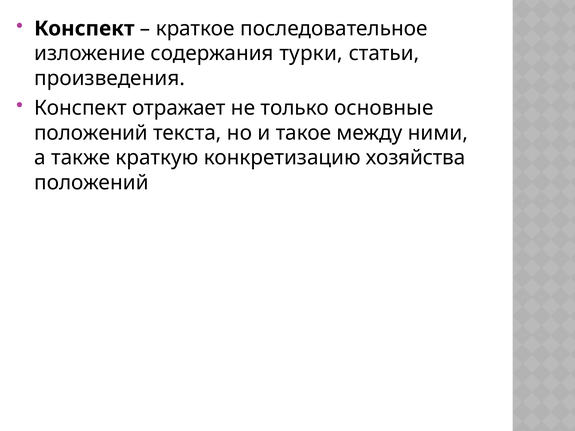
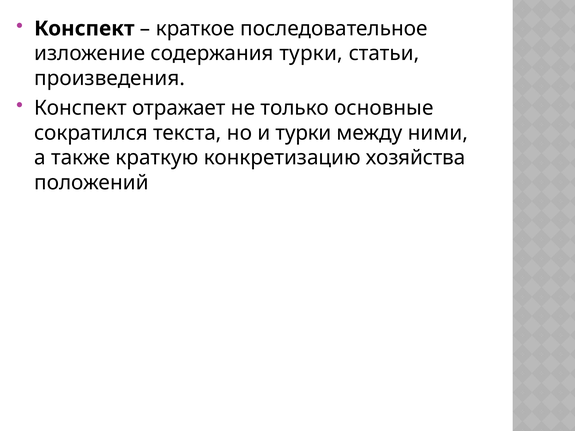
положений at (91, 133): положений -> сократился
и такое: такое -> турки
